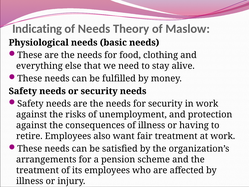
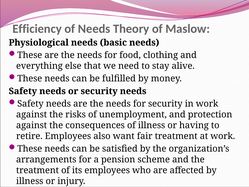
Indicating: Indicating -> Efficiency
